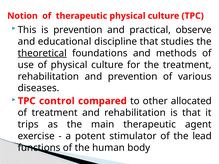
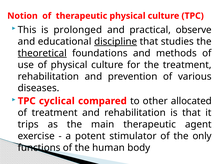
is prevention: prevention -> prolonged
discipline underline: none -> present
control: control -> cyclical
lead: lead -> only
